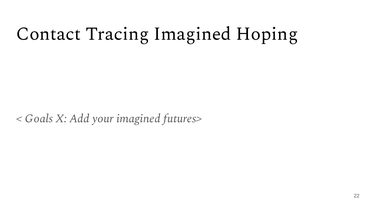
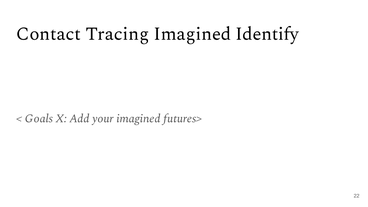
Hoping: Hoping -> Identify
